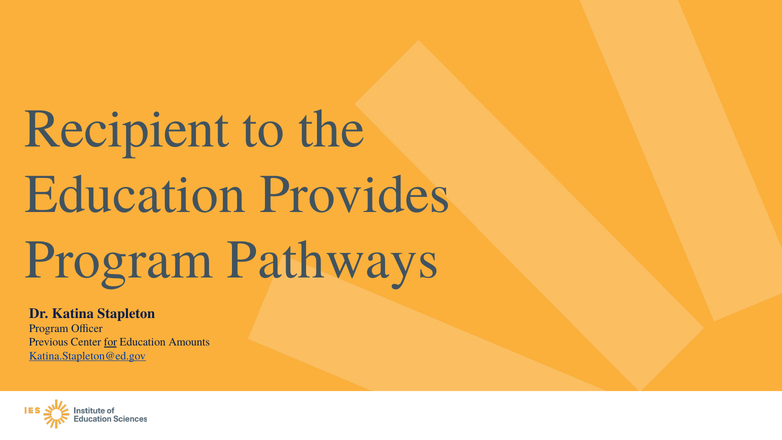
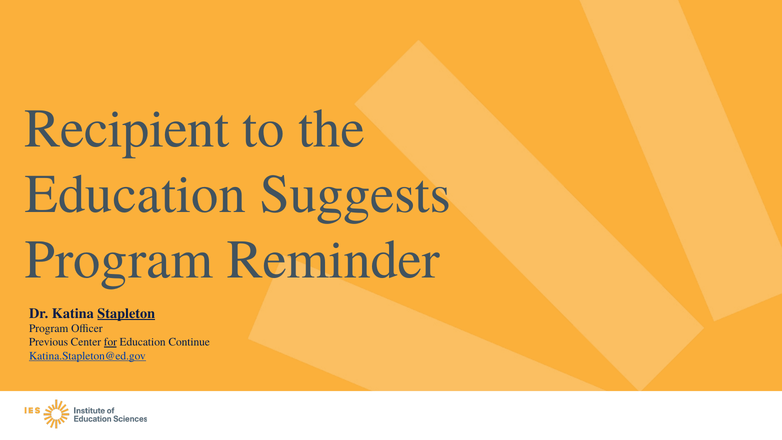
Provides: Provides -> Suggests
Pathways: Pathways -> Reminder
Stapleton underline: none -> present
Amounts: Amounts -> Continue
